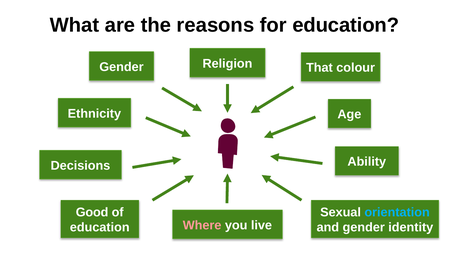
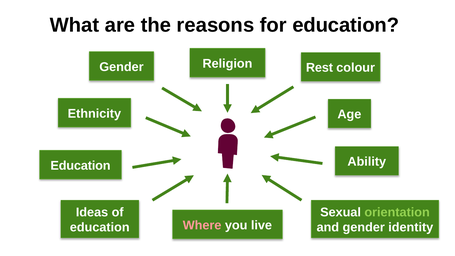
That: That -> Rest
Decisions at (80, 165): Decisions -> Education
Good: Good -> Ideas
orientation colour: light blue -> light green
